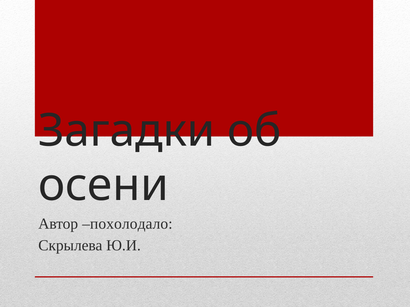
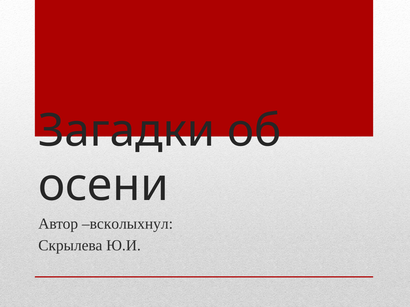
похолодало: похолодало -> всколыхнул
